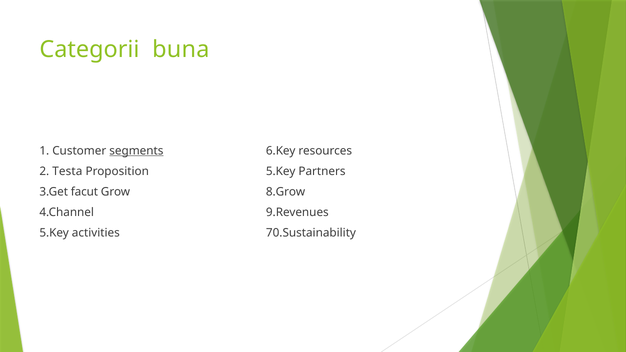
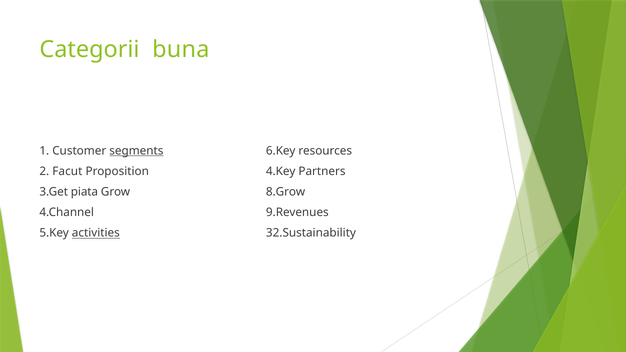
Testa: Testa -> Facut
5.Key at (281, 171): 5.Key -> 4.Key
facut: facut -> piata
activities underline: none -> present
70.Sustainability: 70.Sustainability -> 32.Sustainability
